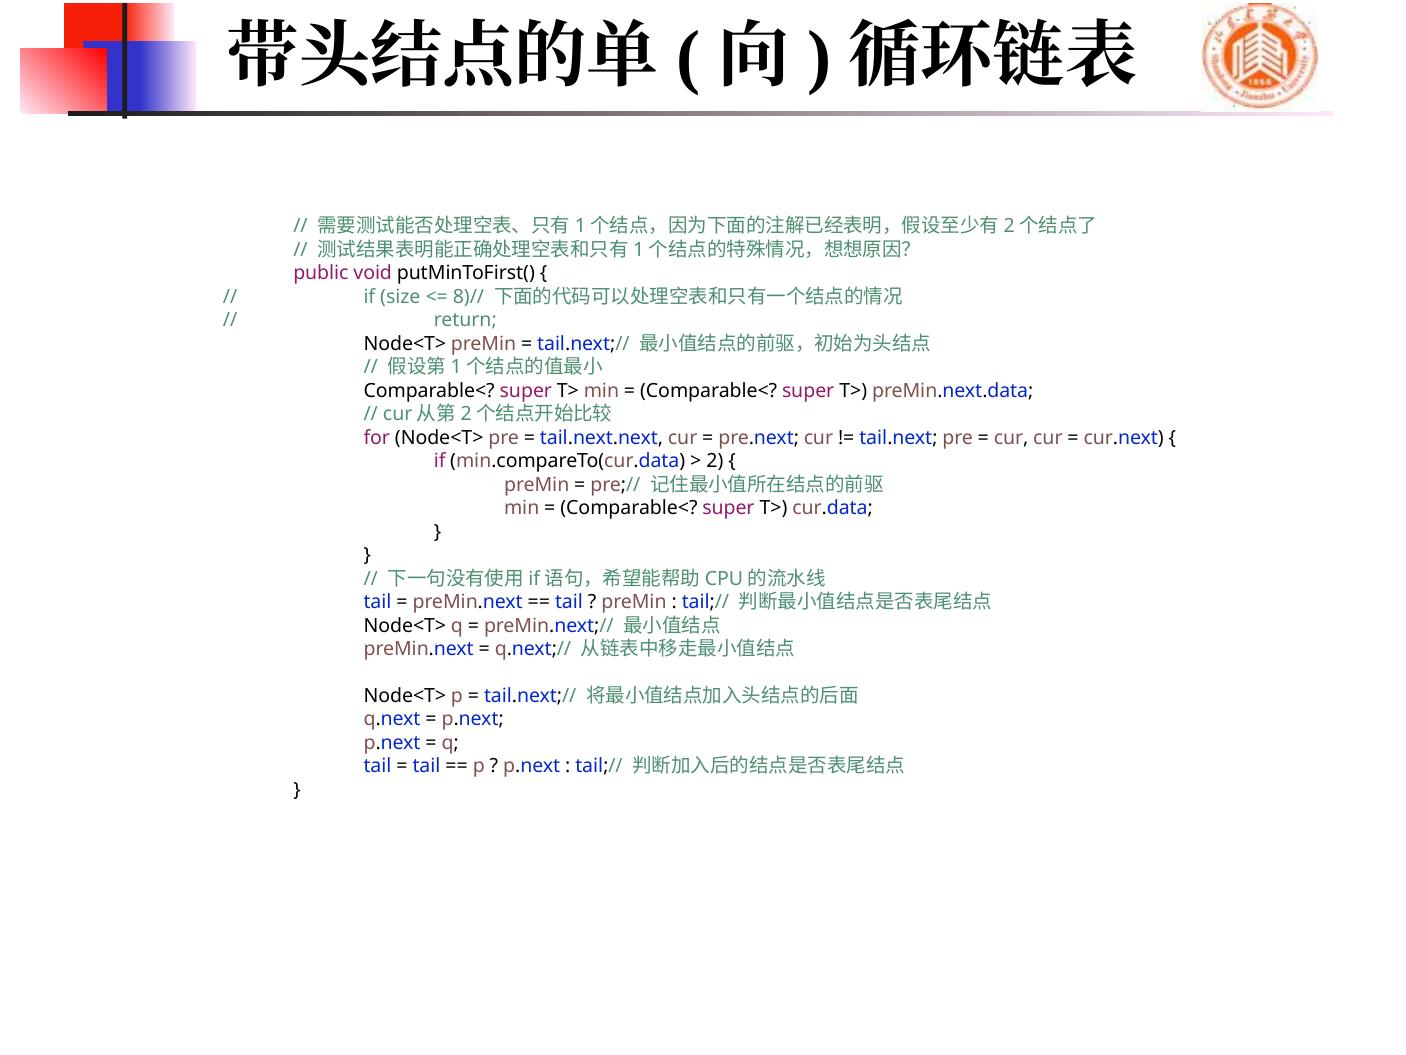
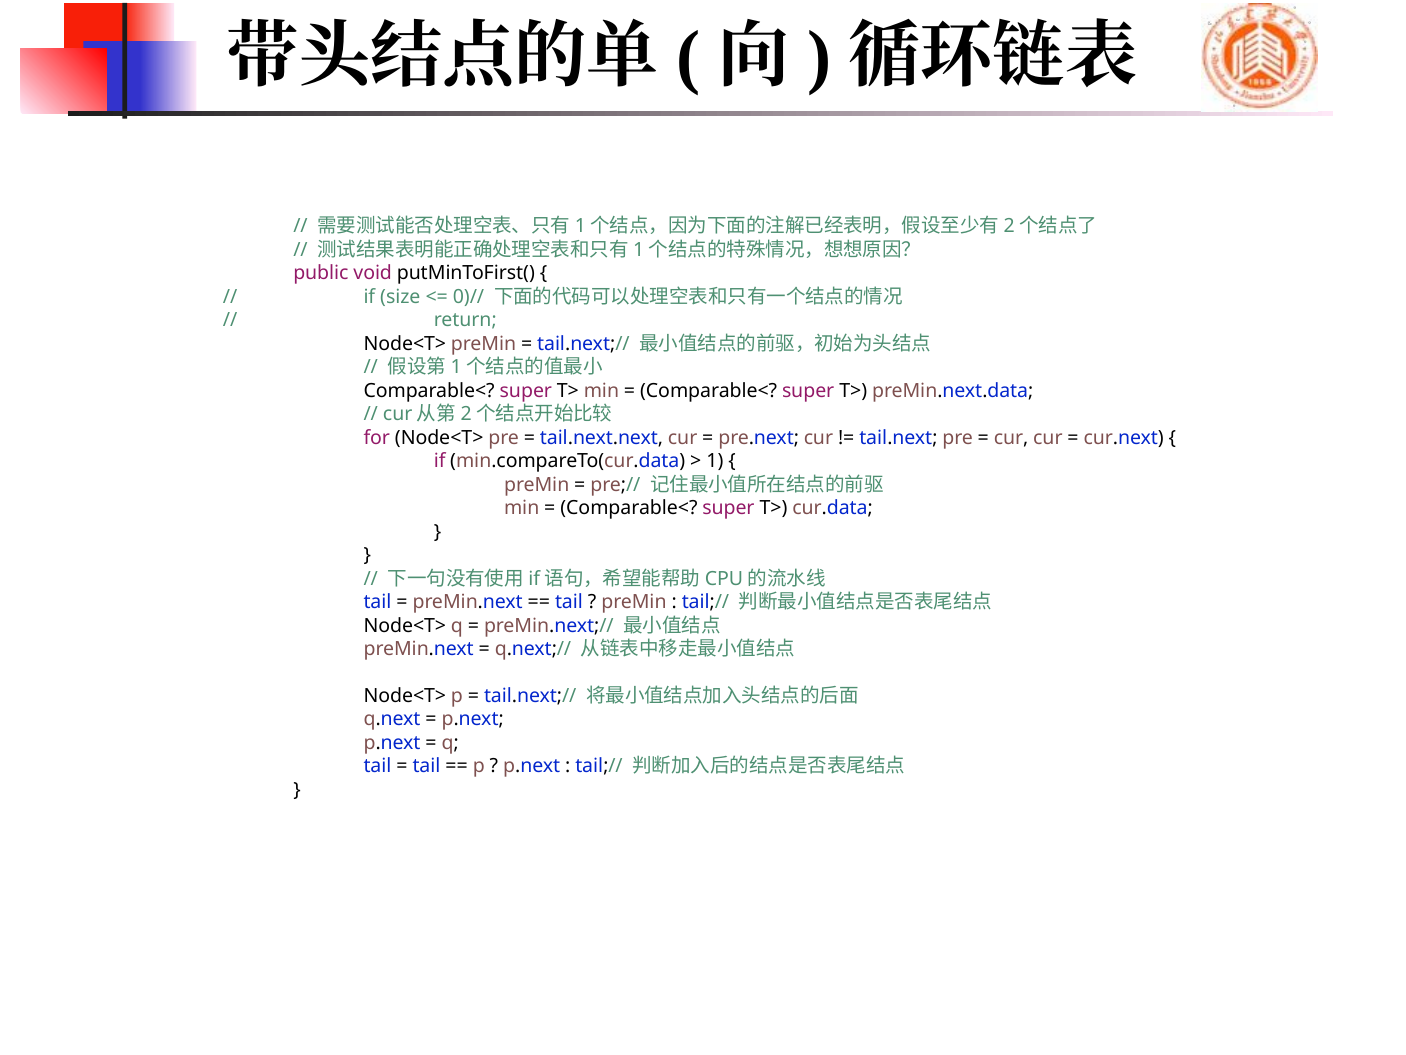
8)//: 8)// -> 0)//
2: 2 -> 1
